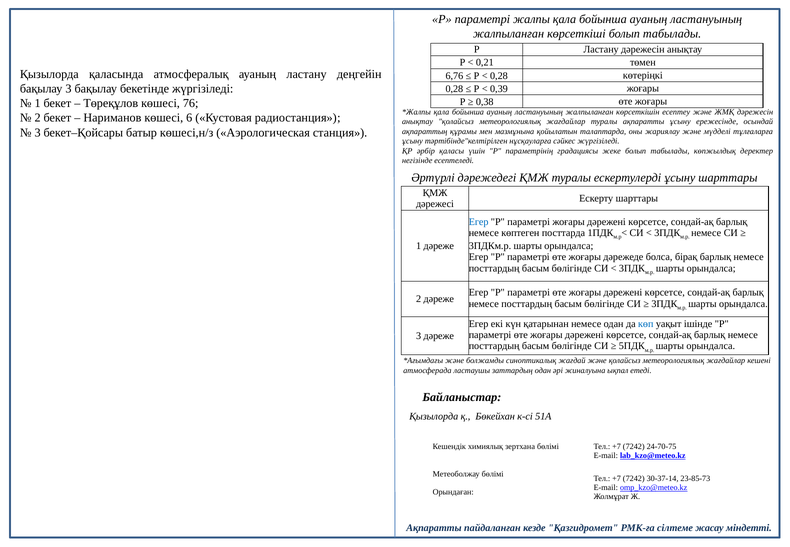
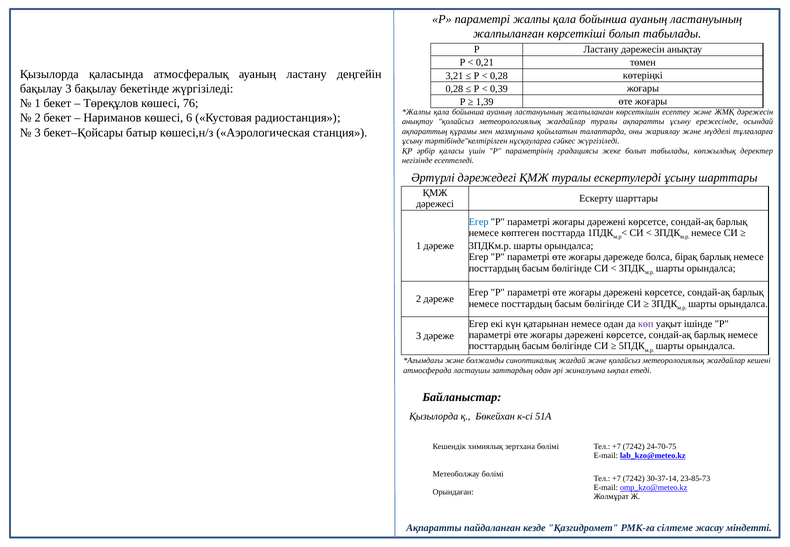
6,76: 6,76 -> 3,21
0,38: 0,38 -> 1,39
көп colour: blue -> purple
